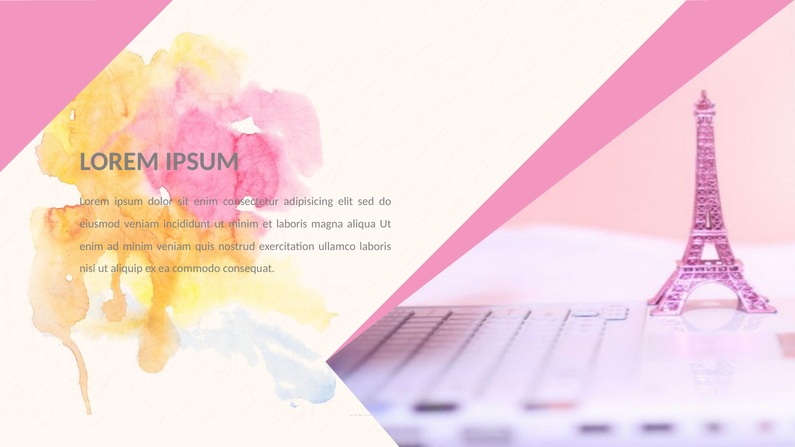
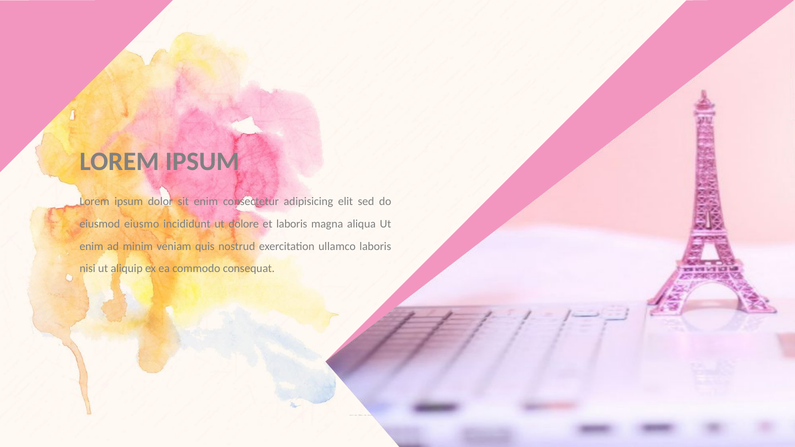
eiusmod veniam: veniam -> eiusmo
ut minim: minim -> dolore
